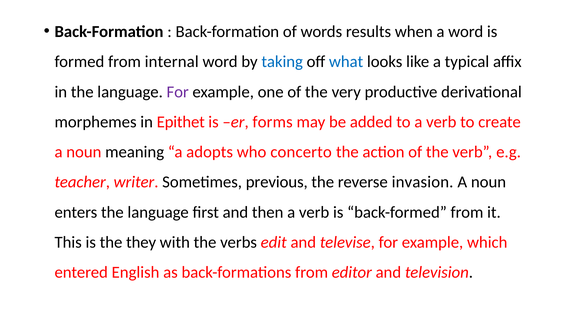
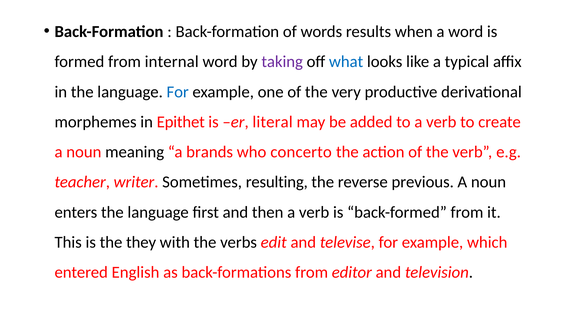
taking colour: blue -> purple
For at (178, 92) colour: purple -> blue
forms: forms -> literal
adopts: adopts -> brands
previous: previous -> resulting
invasion: invasion -> previous
